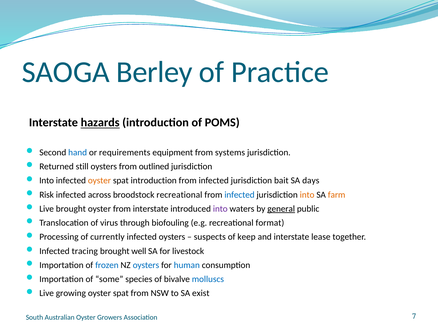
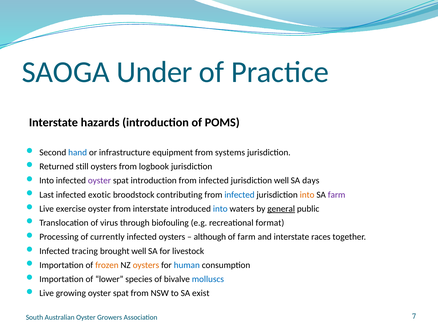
Berley: Berley -> Under
hazards underline: present -> none
requirements: requirements -> infrastructure
outlined: outlined -> logbook
oyster at (99, 181) colour: orange -> purple
jurisdiction bait: bait -> well
Risk: Risk -> Last
across: across -> exotic
broodstock recreational: recreational -> contributing
farm at (337, 195) colour: orange -> purple
Live brought: brought -> exercise
into at (220, 209) colour: purple -> blue
suspects: suspects -> although
of keep: keep -> farm
lease: lease -> races
frozen colour: blue -> orange
oysters at (146, 265) colour: blue -> orange
some: some -> lower
